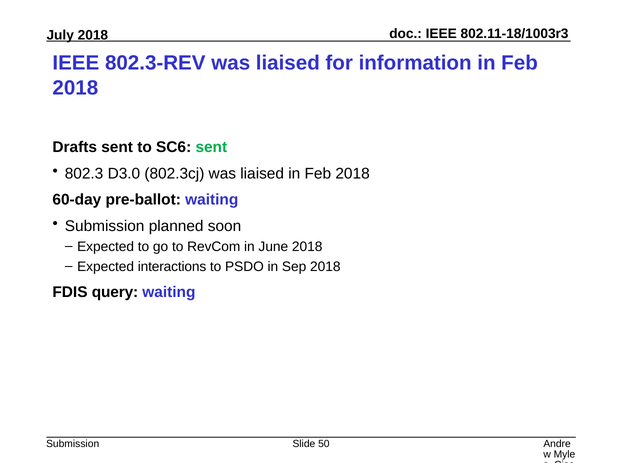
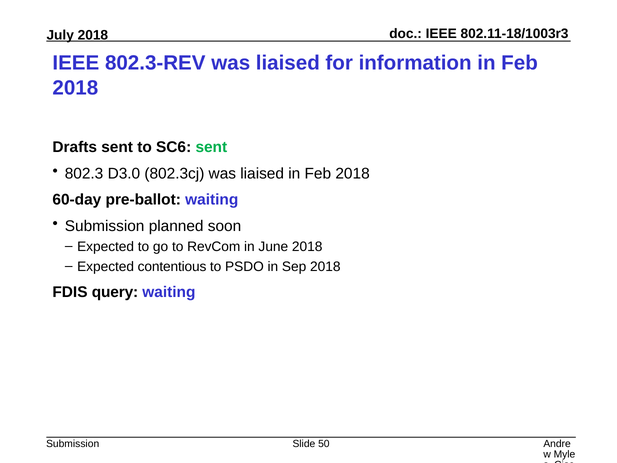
interactions: interactions -> contentious
